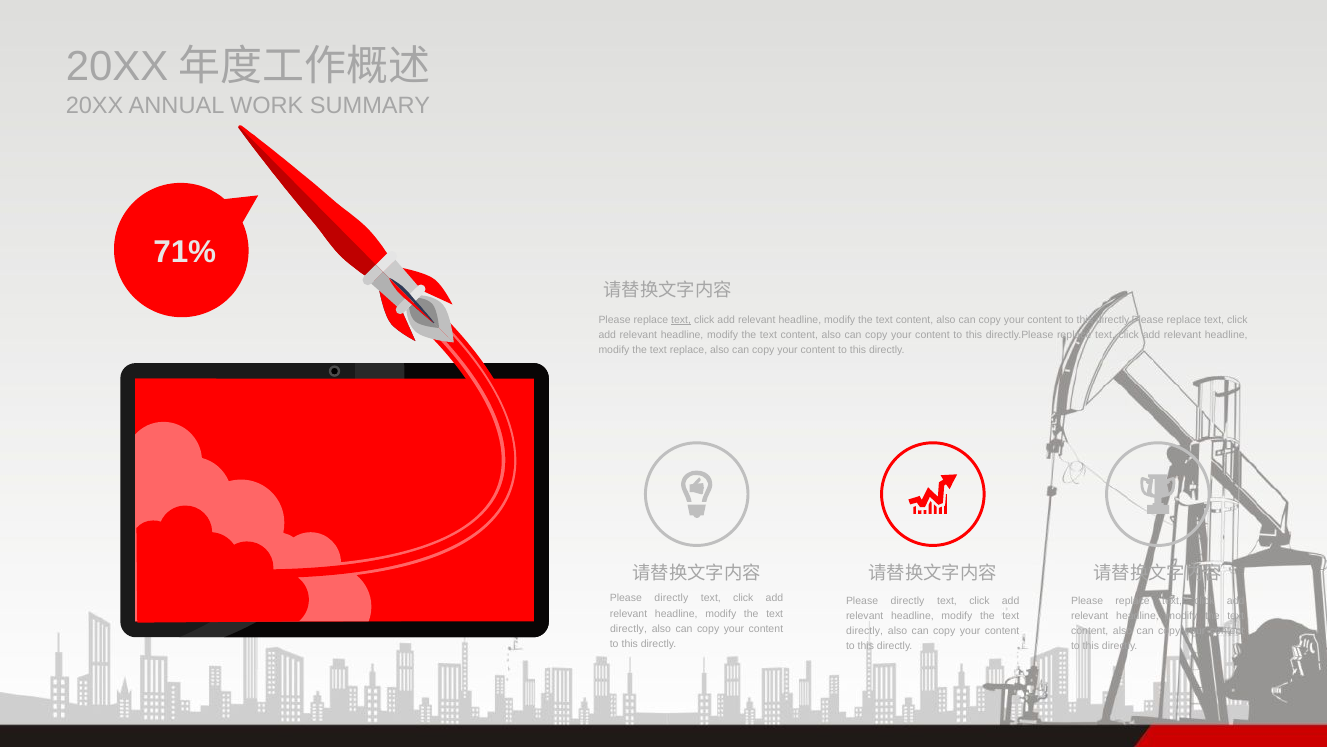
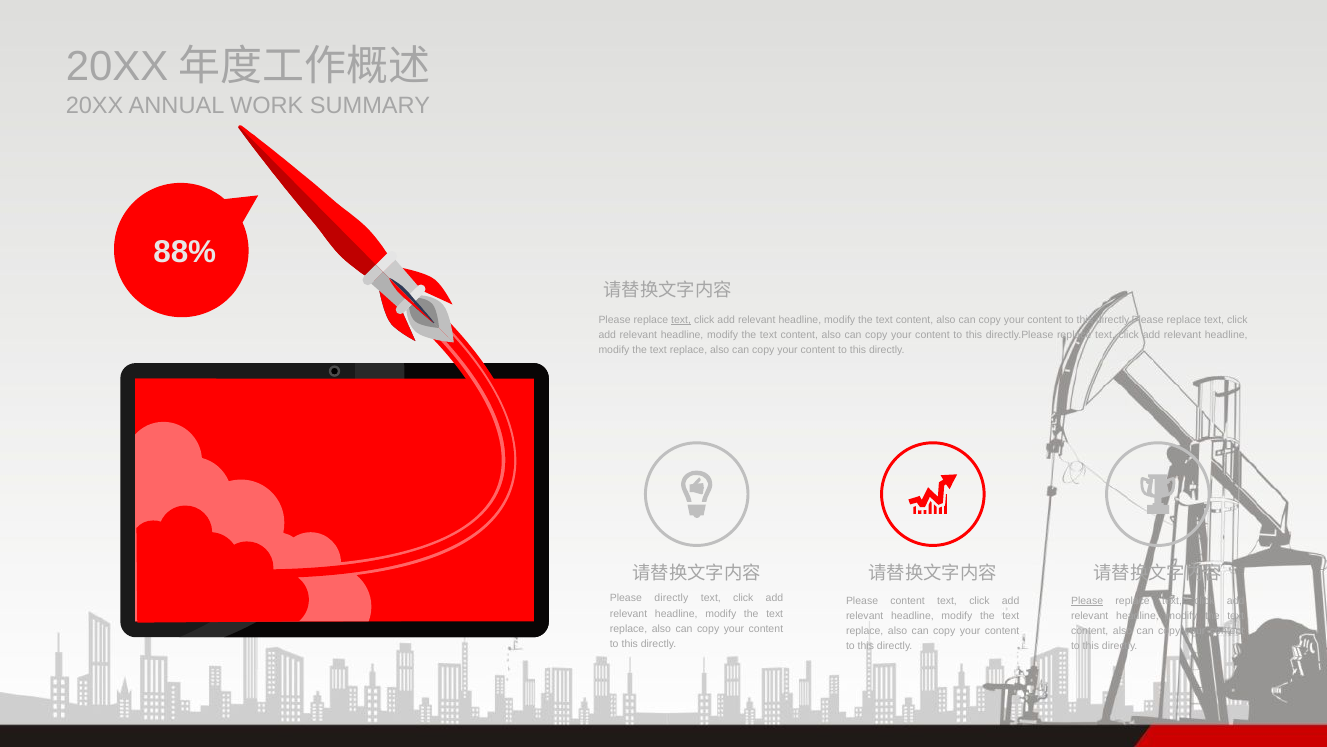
71%: 71% -> 88%
directly at (908, 600): directly -> content
Please at (1087, 600) underline: none -> present
directly at (628, 628): directly -> replace
directly at (865, 631): directly -> replace
